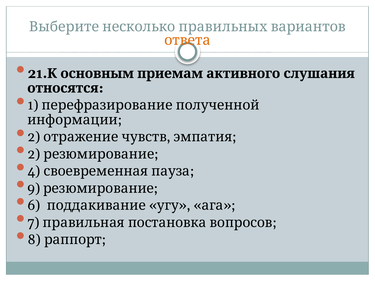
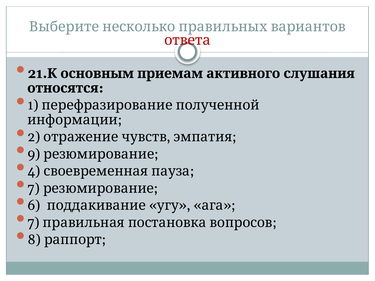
ответа colour: orange -> red
2 at (34, 154): 2 -> 9
9 at (34, 188): 9 -> 7
